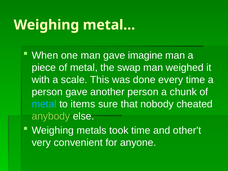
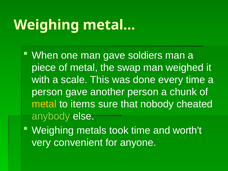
imagine: imagine -> soldiers
metal at (44, 104) colour: light blue -> yellow
other't: other't -> worth't
